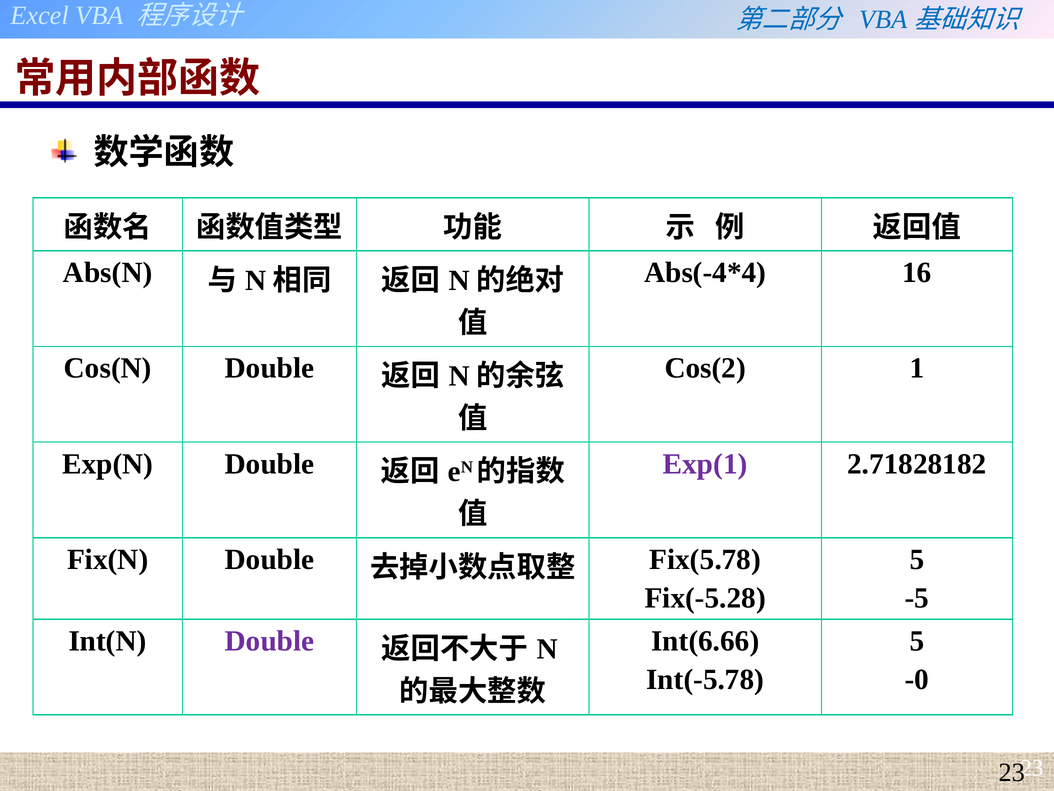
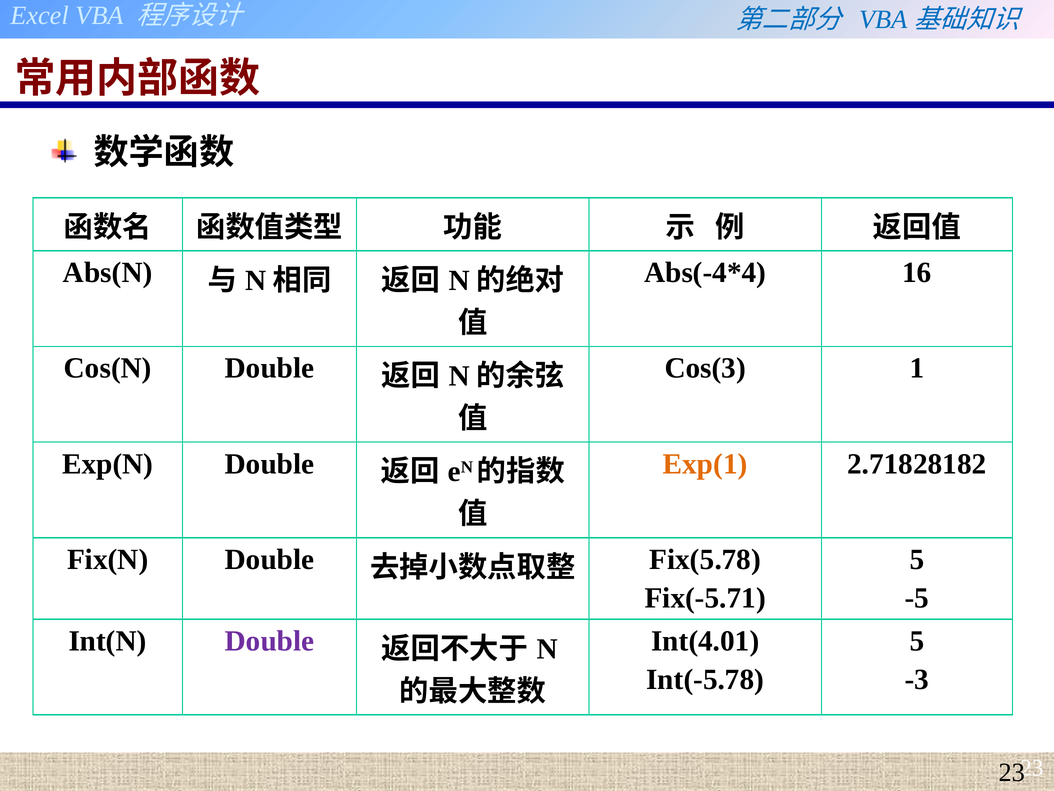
Cos(2: Cos(2 -> Cos(3
Exp(1 colour: purple -> orange
Fix(-5.28: Fix(-5.28 -> Fix(-5.71
Int(6.66: Int(6.66 -> Int(4.01
-0: -0 -> -3
